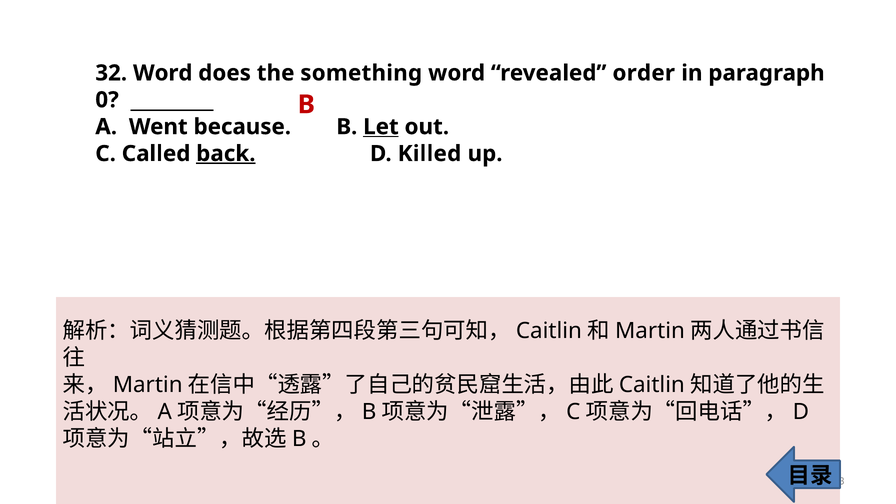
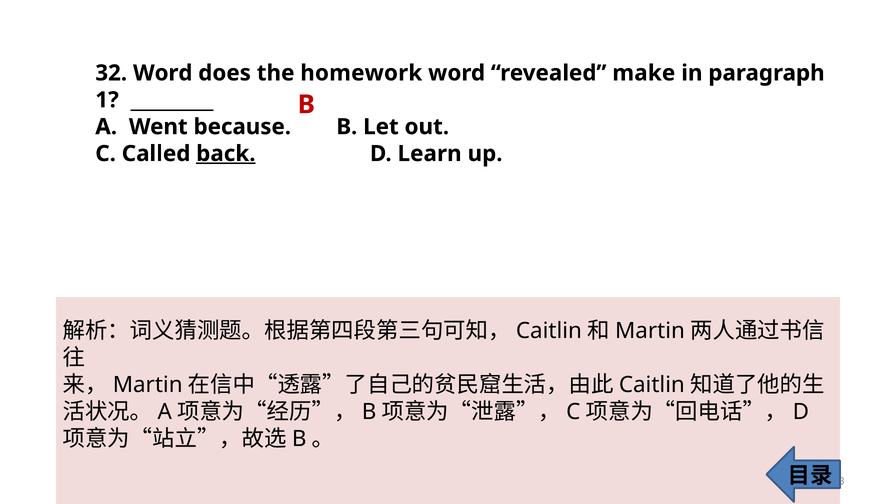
something: something -> homework
order: order -> make
0: 0 -> 1
Let underline: present -> none
Killed: Killed -> Learn
